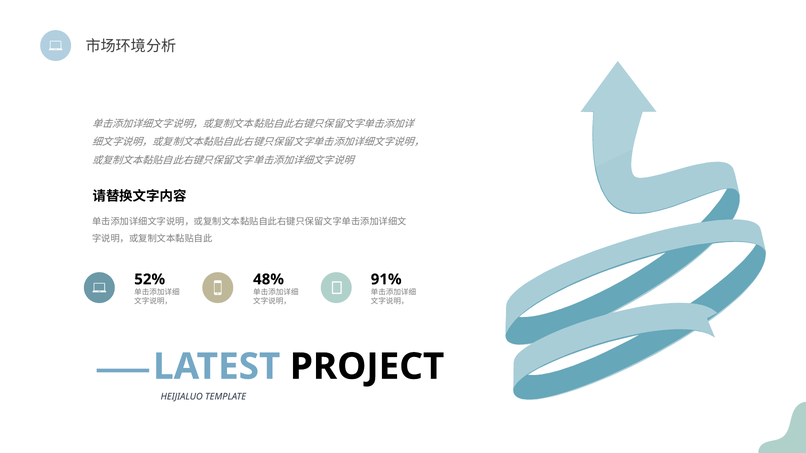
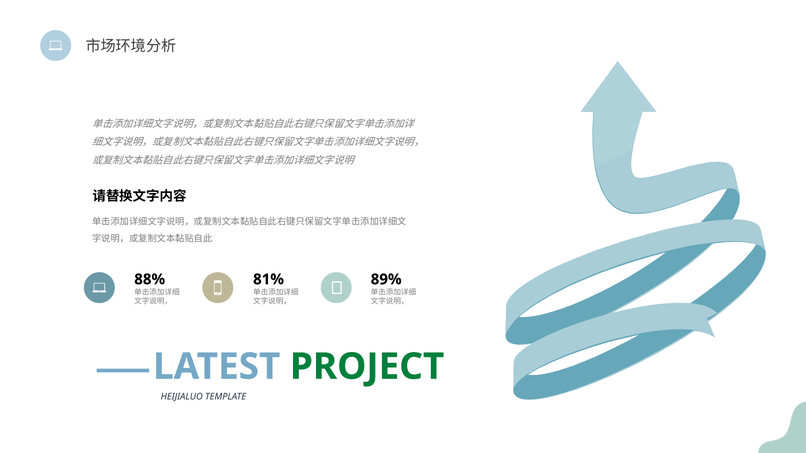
52%: 52% -> 88%
48%: 48% -> 81%
91%: 91% -> 89%
PROJECT colour: black -> green
